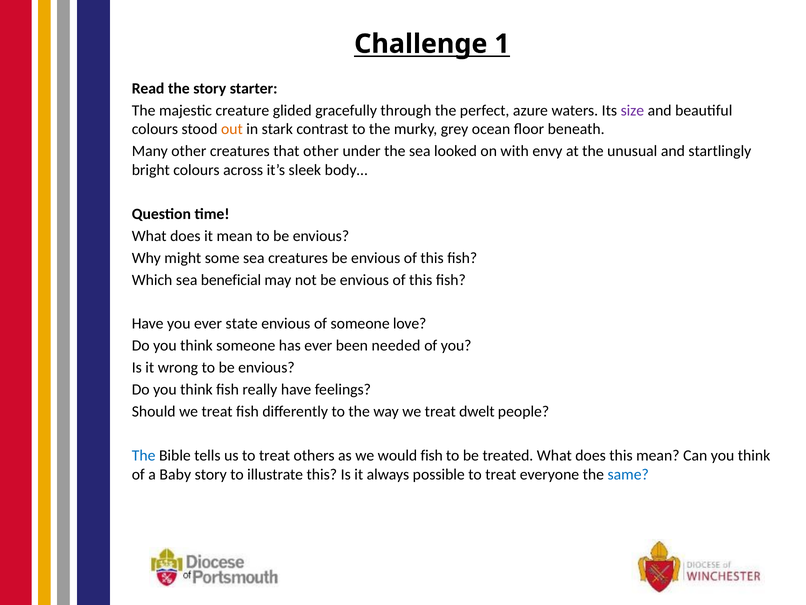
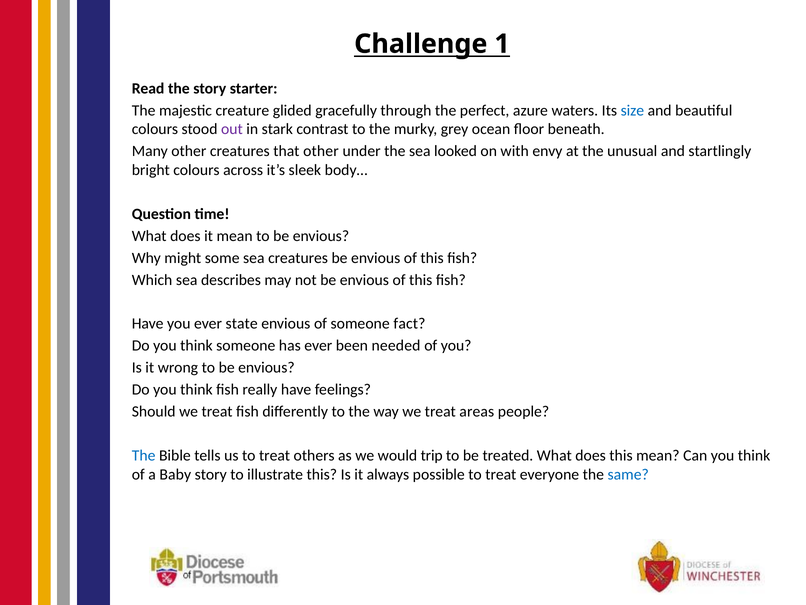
size colour: purple -> blue
out colour: orange -> purple
beneficial: beneficial -> describes
love: love -> fact
dwelt: dwelt -> areas
would fish: fish -> trip
